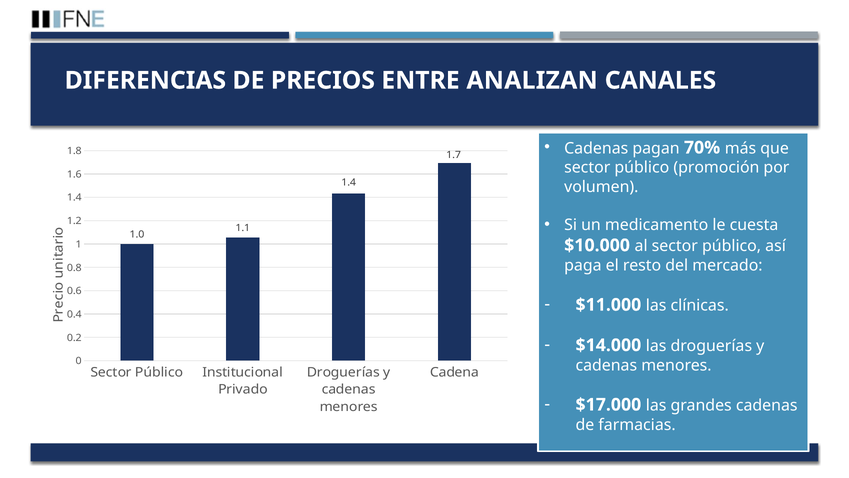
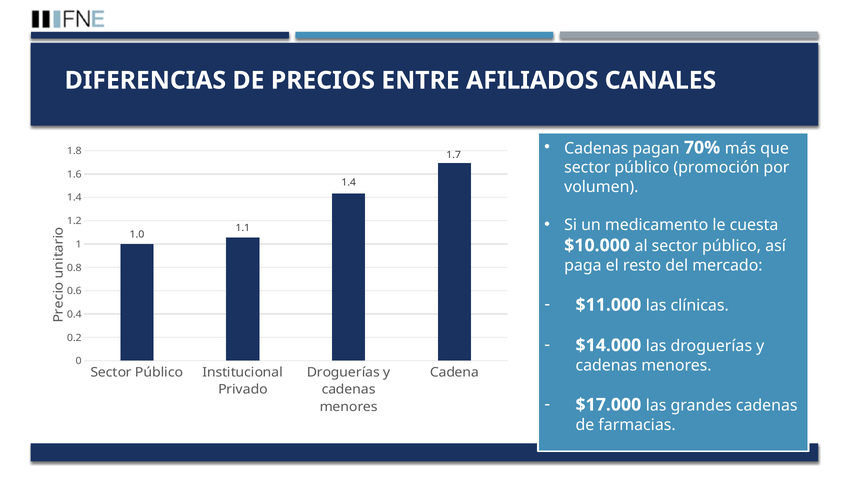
ANALIZAN: ANALIZAN -> AFILIADOS
